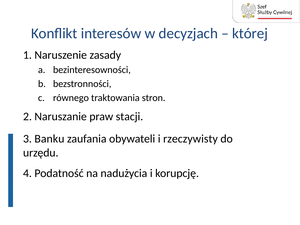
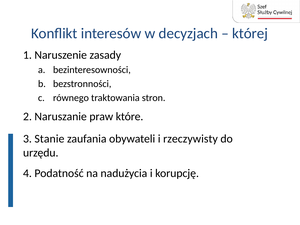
stacji: stacji -> które
Banku: Banku -> Stanie
